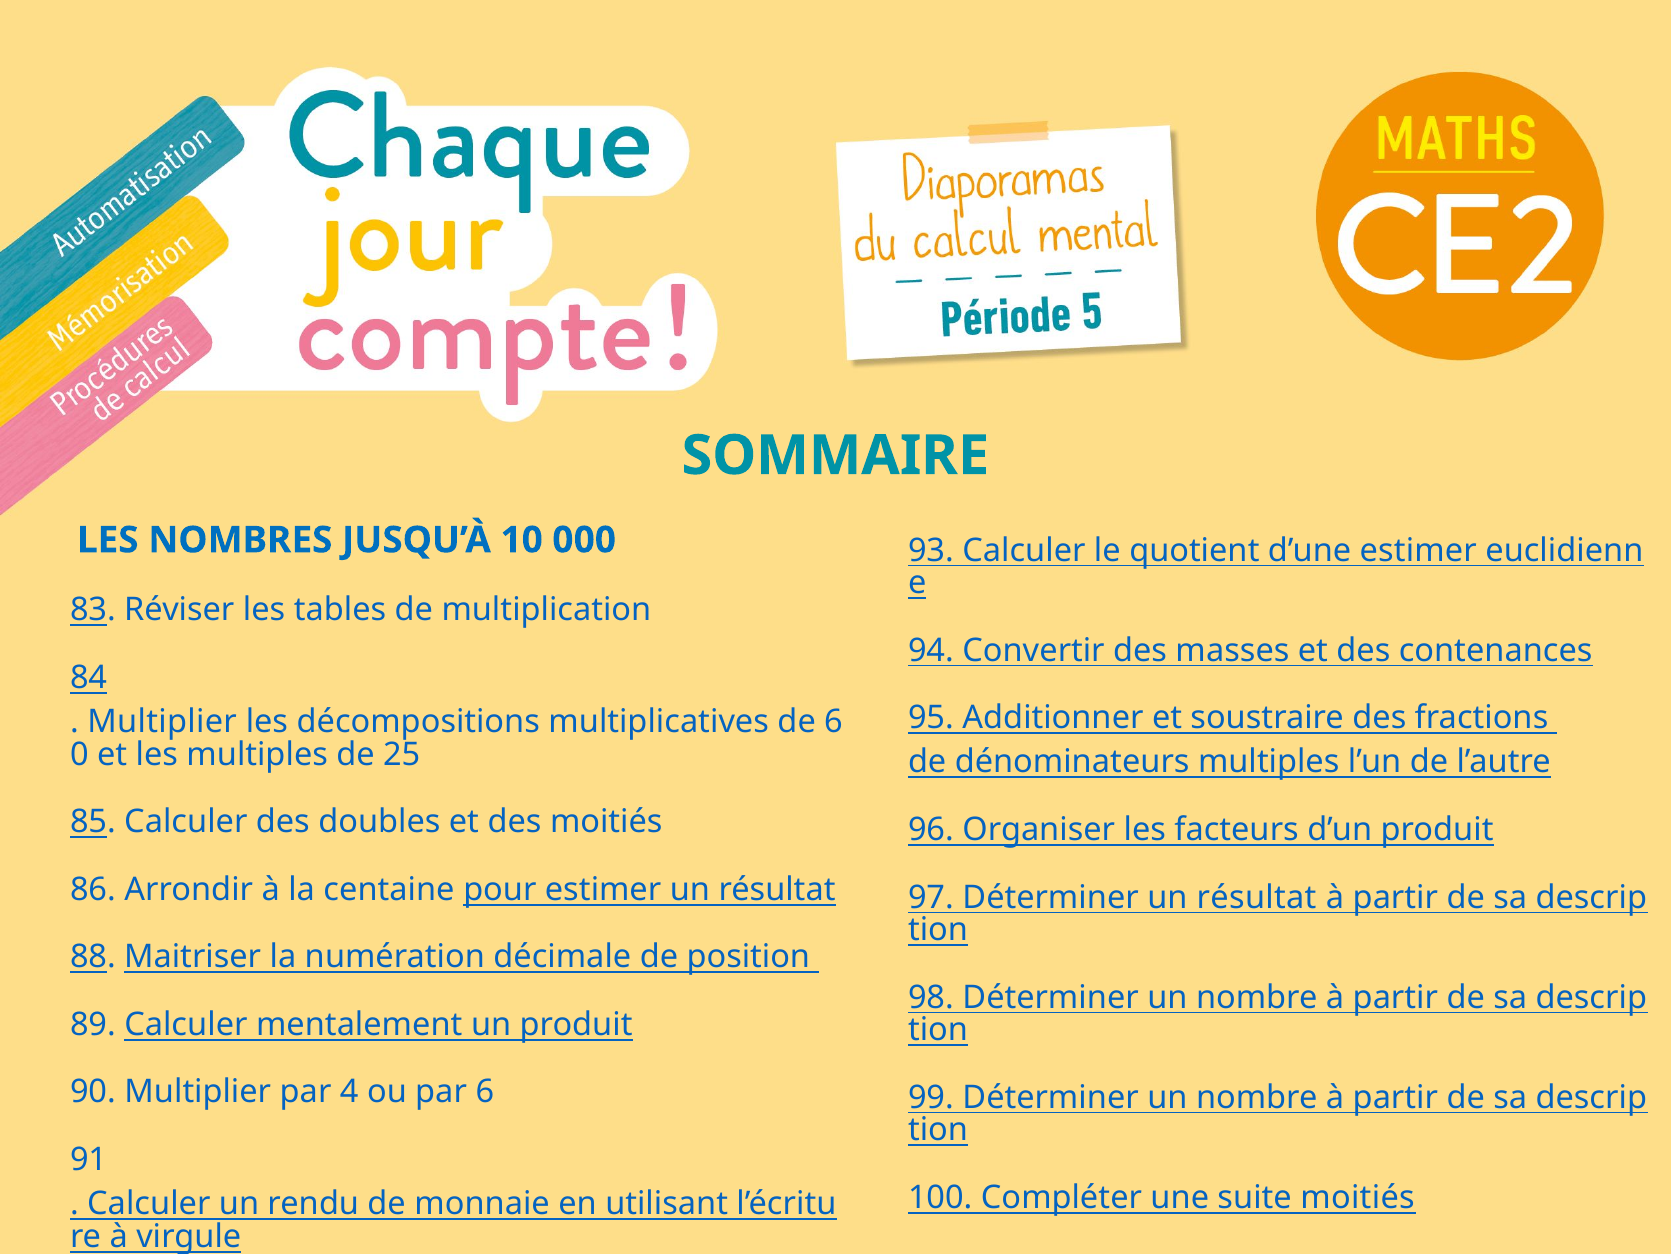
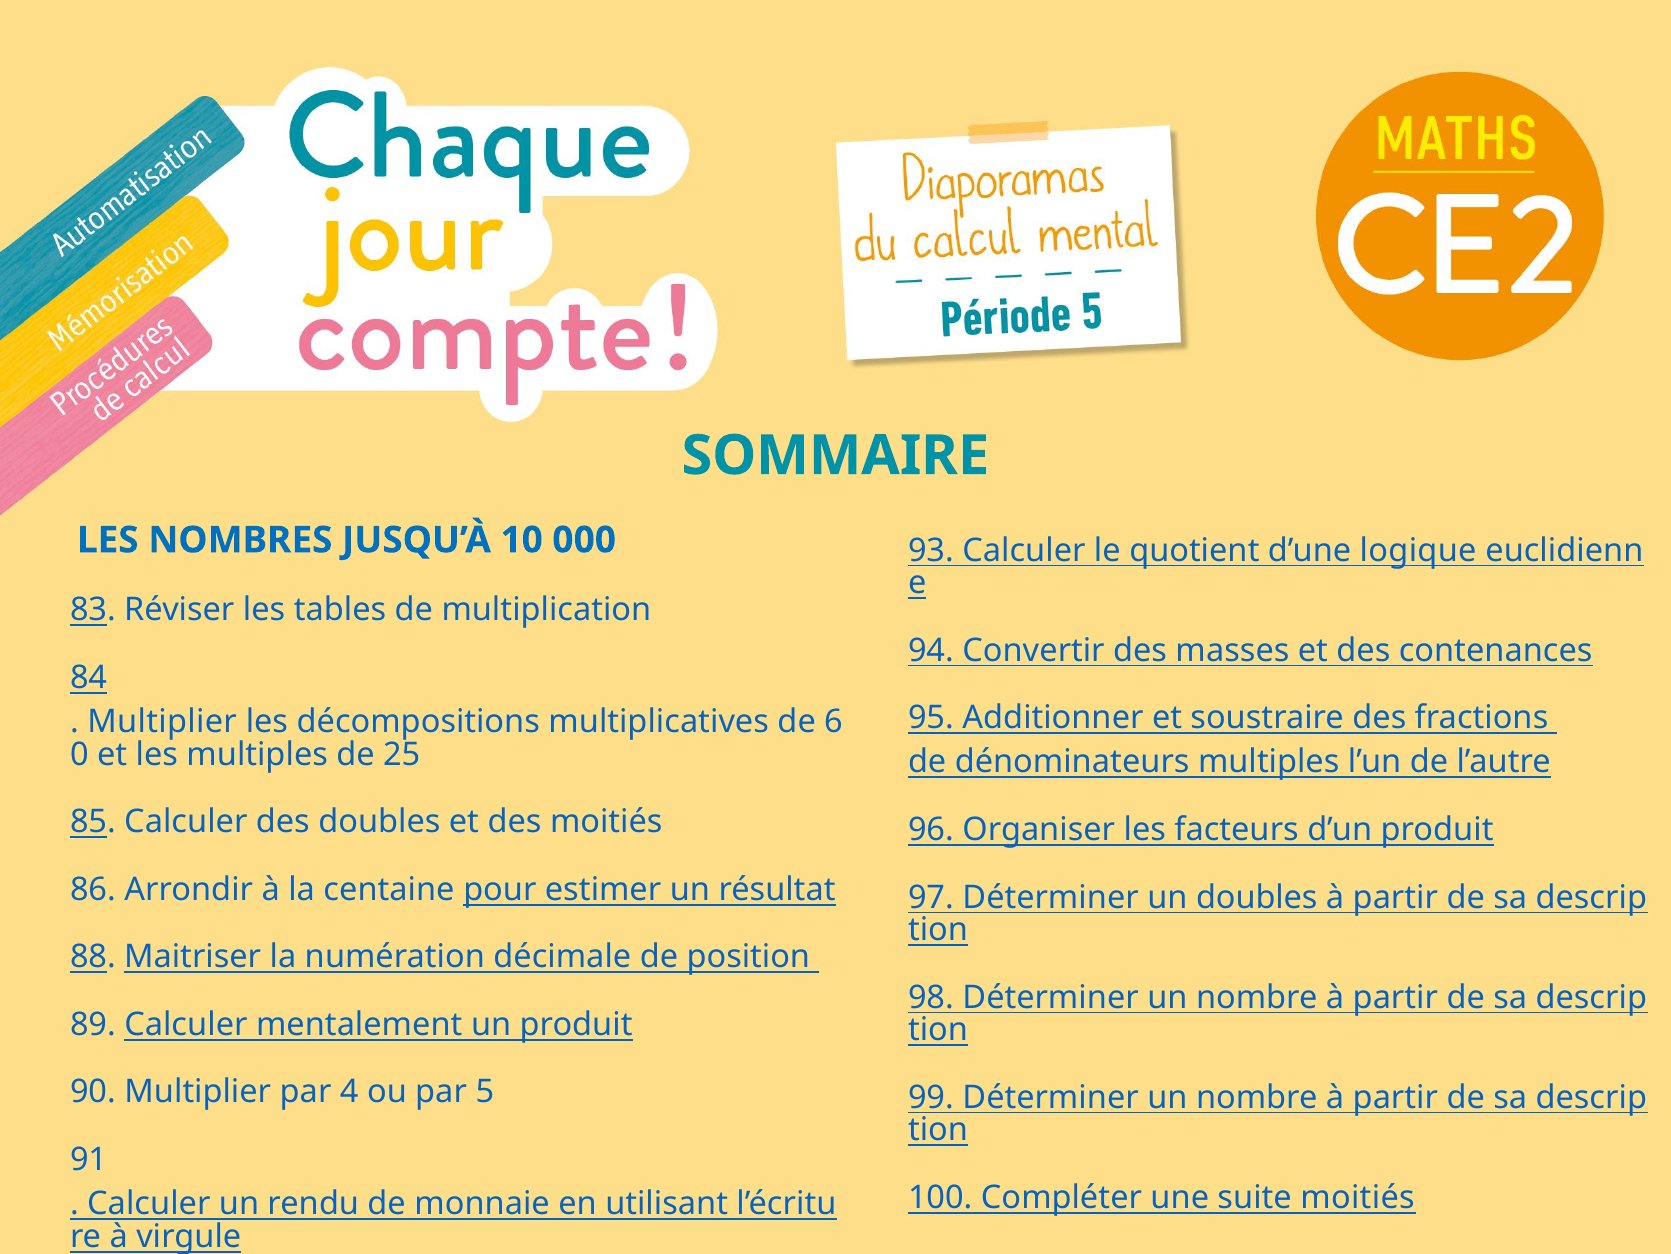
d’une estimer: estimer -> logique
Déterminer un résultat: résultat -> doubles
par 6: 6 -> 5
